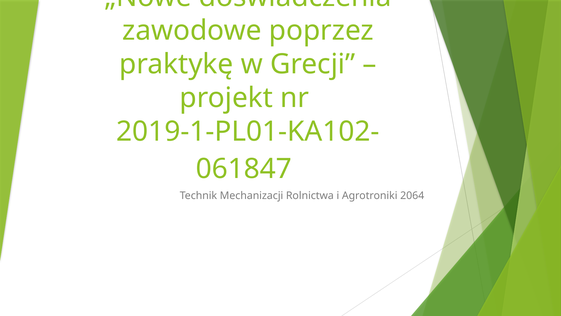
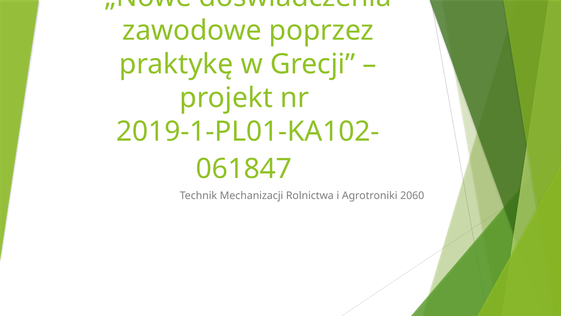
2064: 2064 -> 2060
